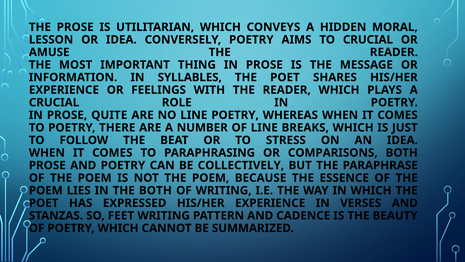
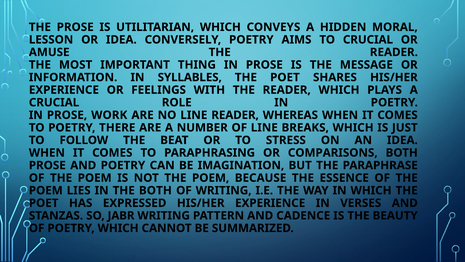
QUITE: QUITE -> WORK
LINE POETRY: POETRY -> READER
COLLECTIVELY: COLLECTIVELY -> IMAGINATION
FEET: FEET -> JABR
